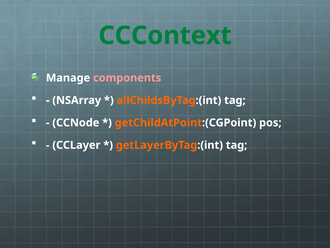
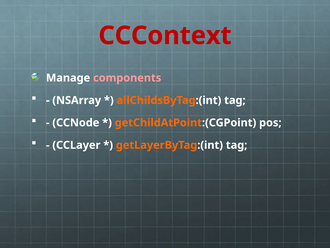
CCContext colour: green -> red
